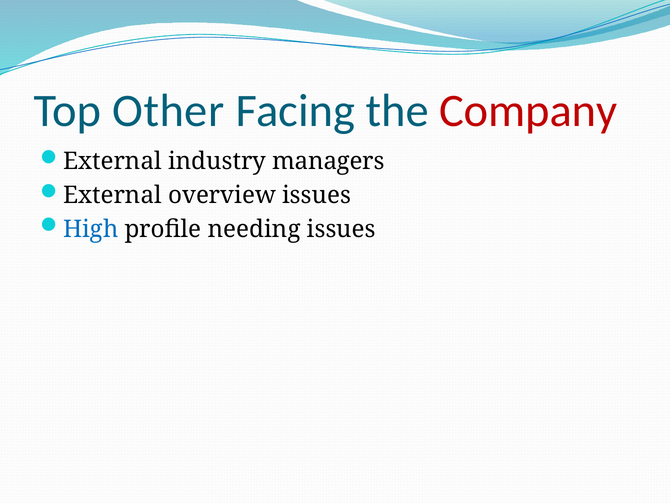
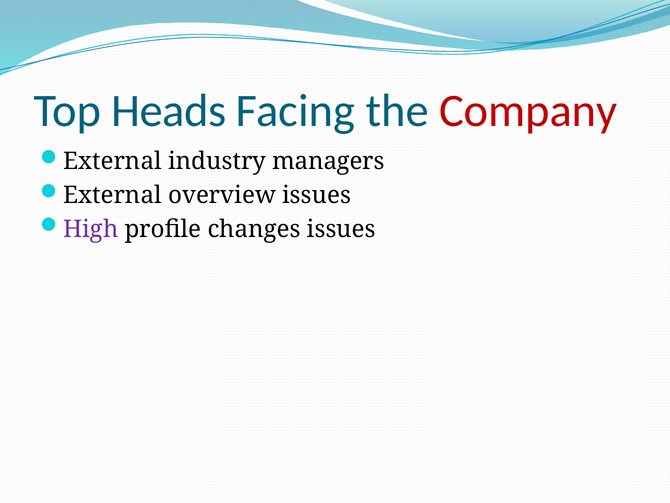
Other: Other -> Heads
High colour: blue -> purple
needing: needing -> changes
